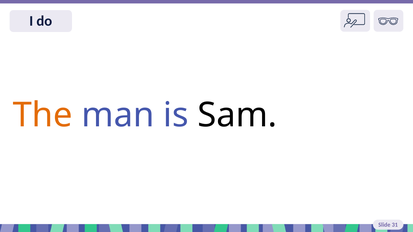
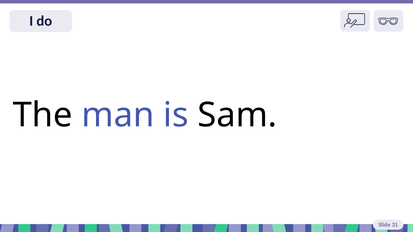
The colour: orange -> black
